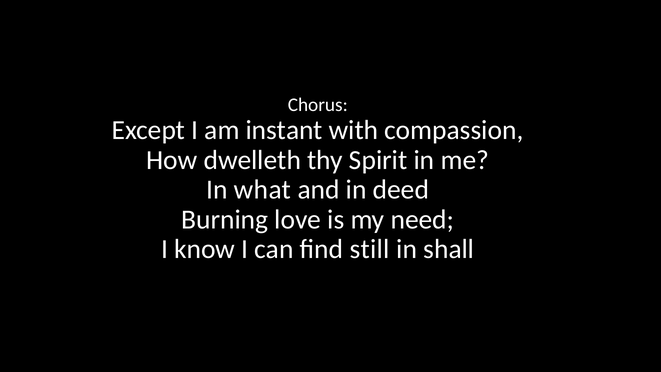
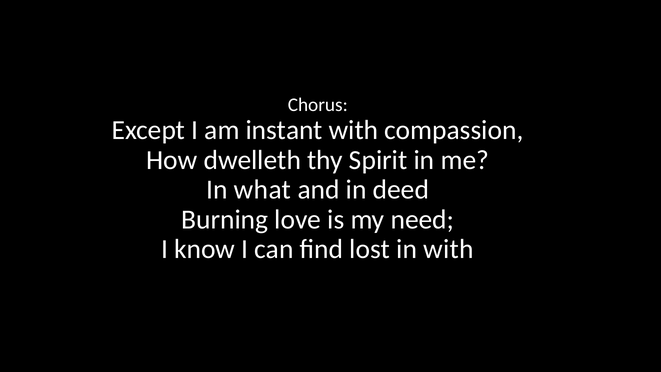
still: still -> lost
in shall: shall -> with
